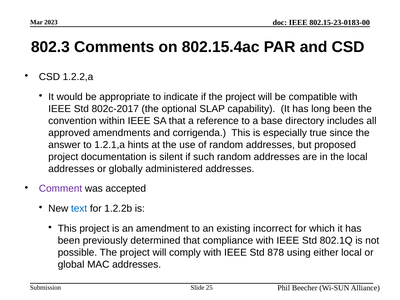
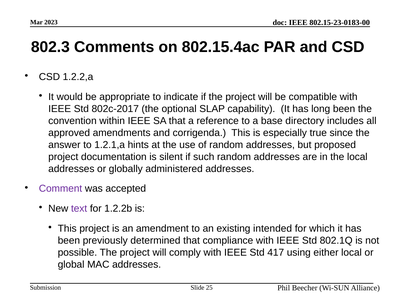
text colour: blue -> purple
incorrect: incorrect -> intended
878: 878 -> 417
